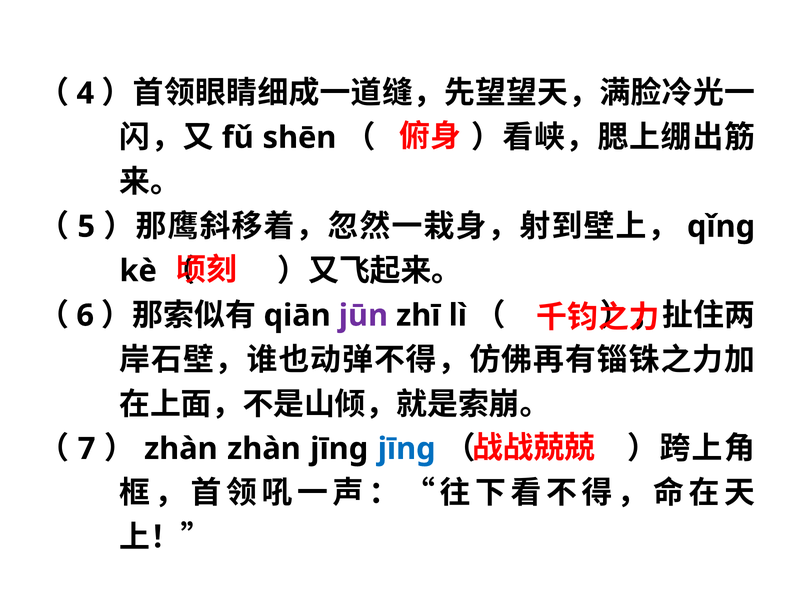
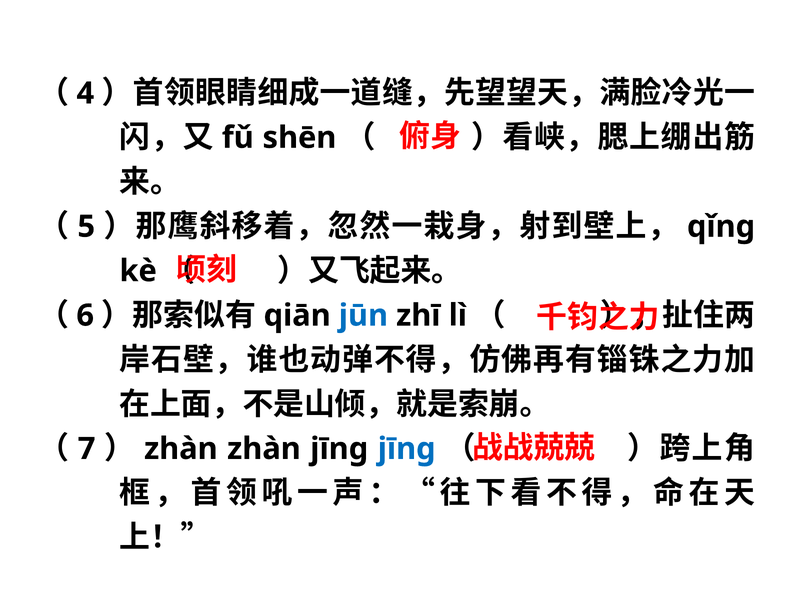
jūn colour: purple -> blue
